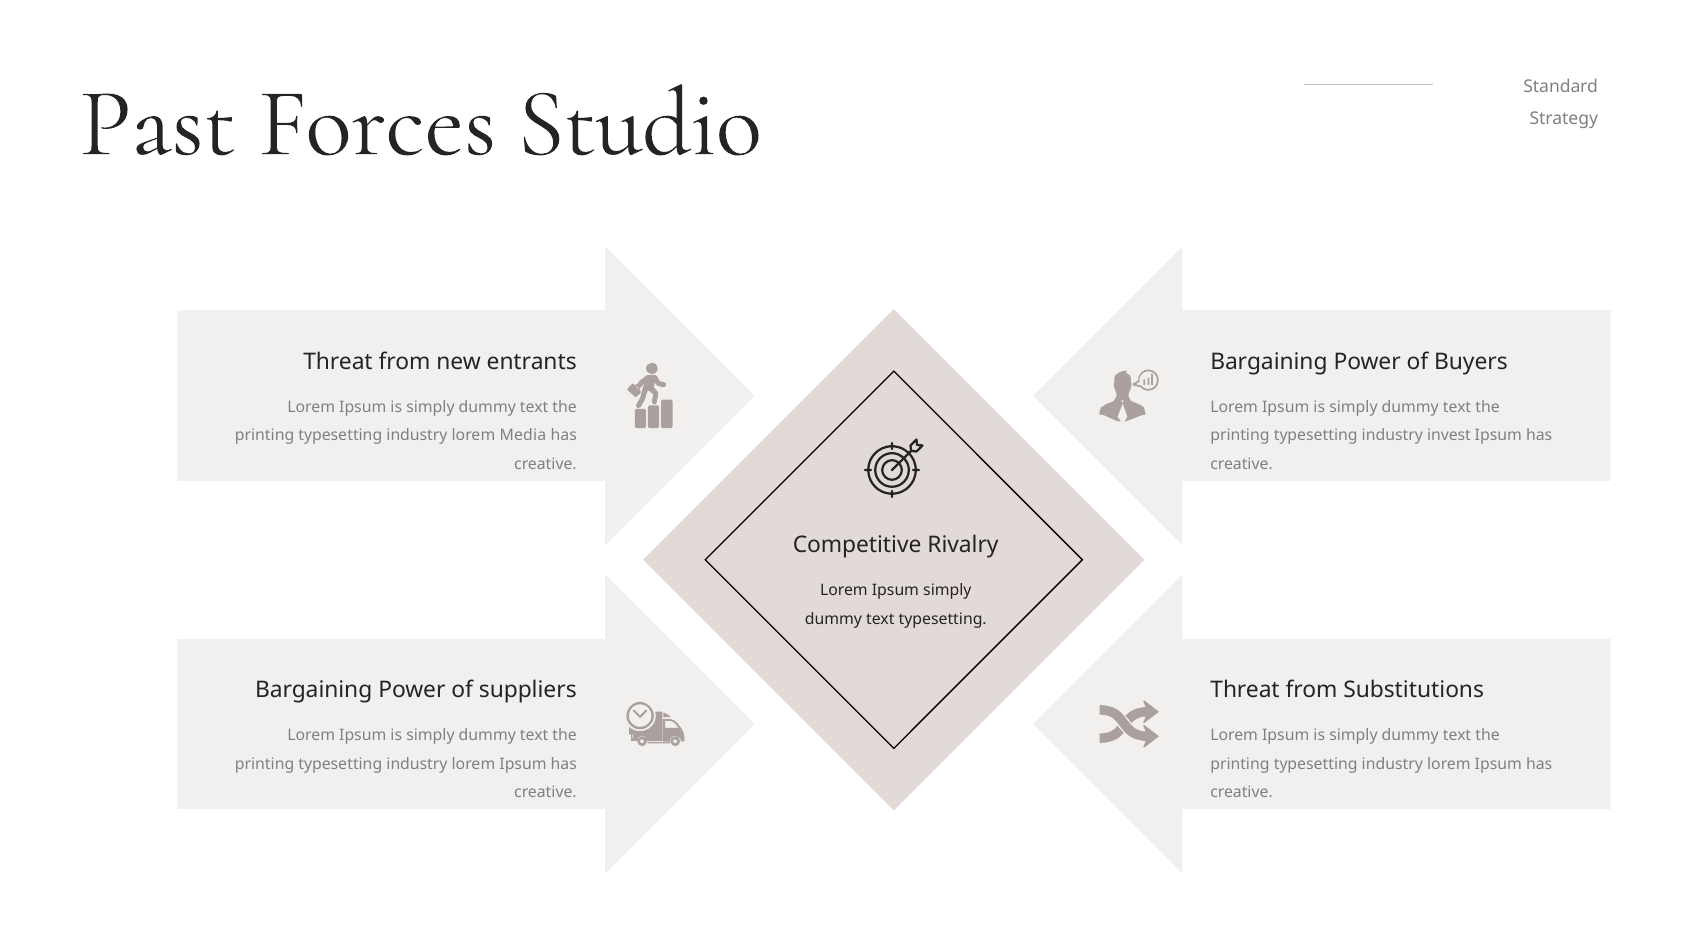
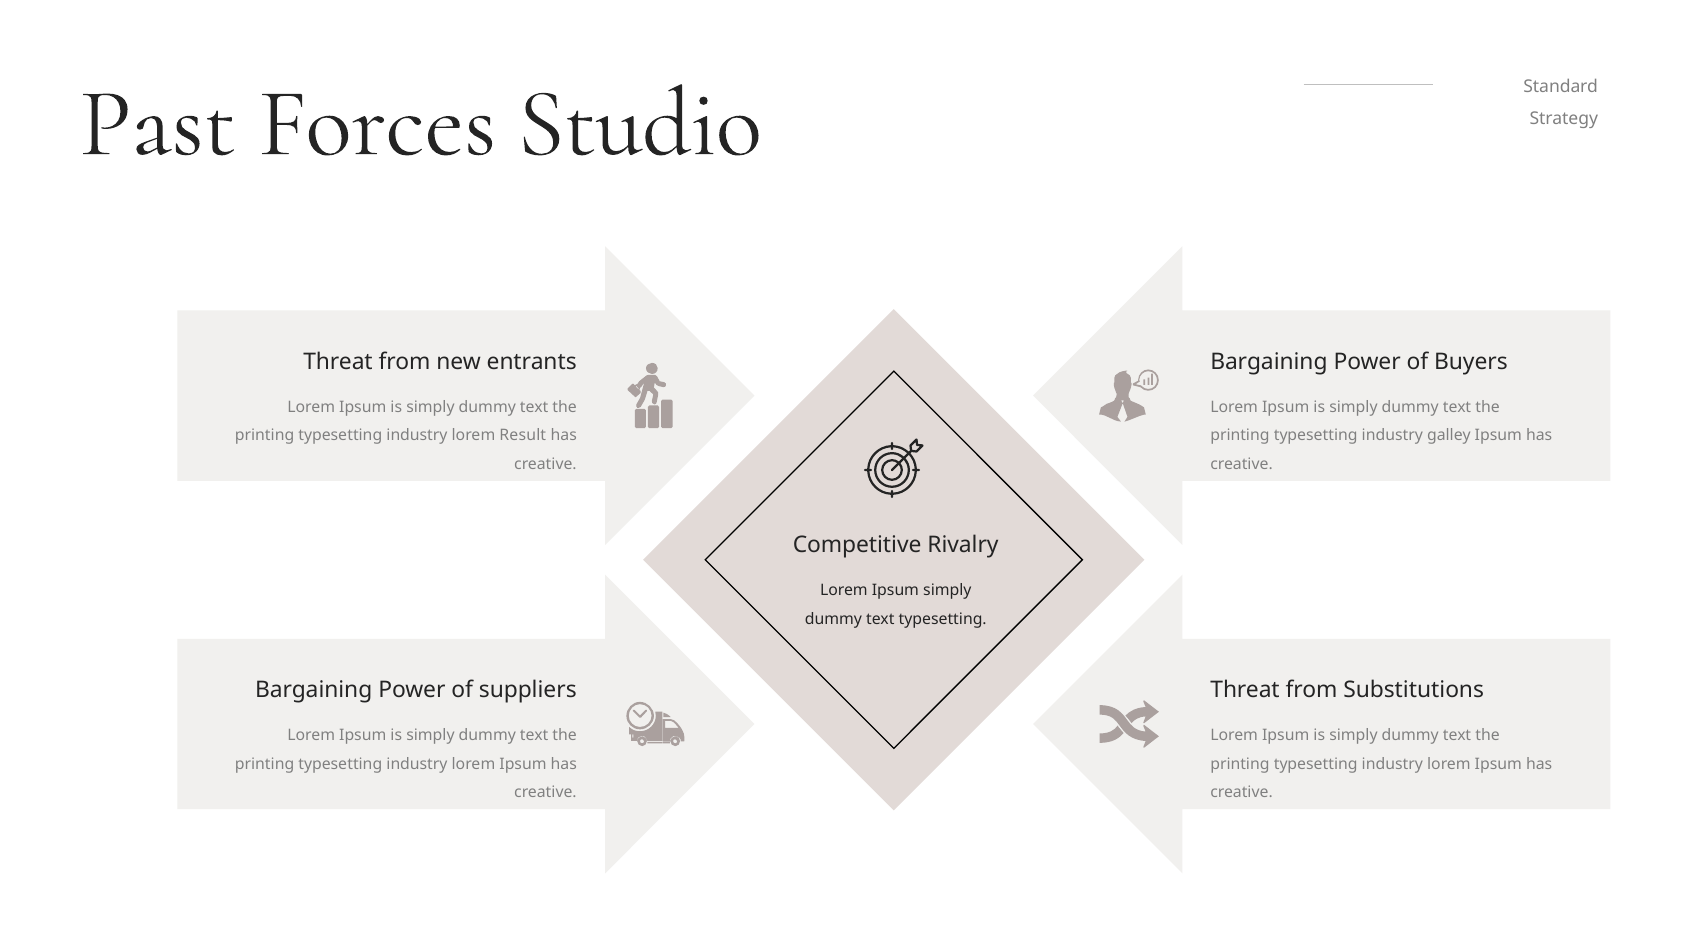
Media: Media -> Result
invest: invest -> galley
